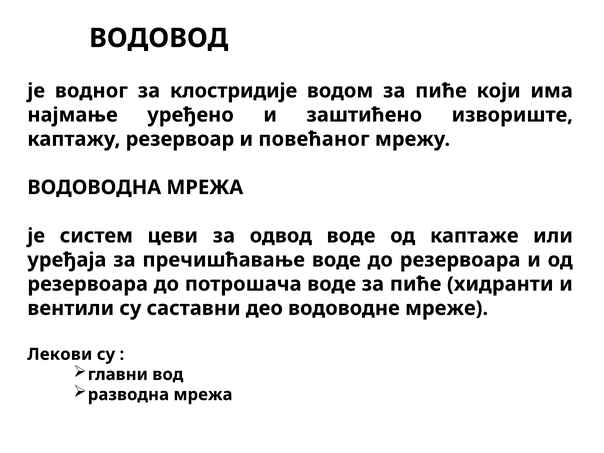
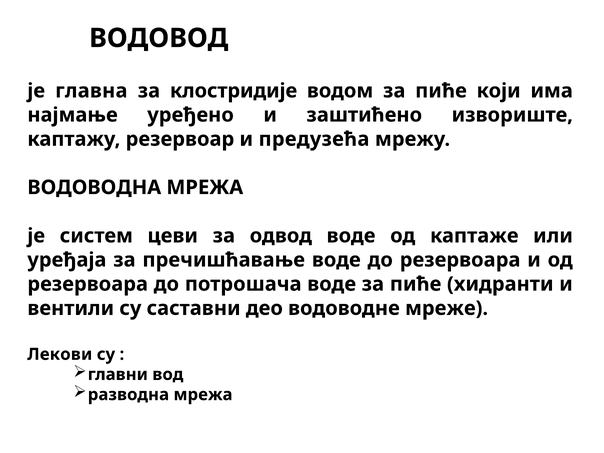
водног: водног -> главна
повећаног: повећаног -> предузећа
